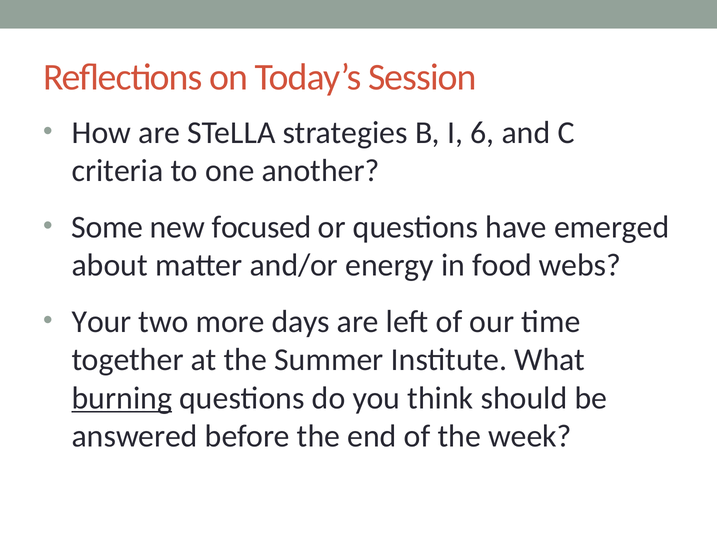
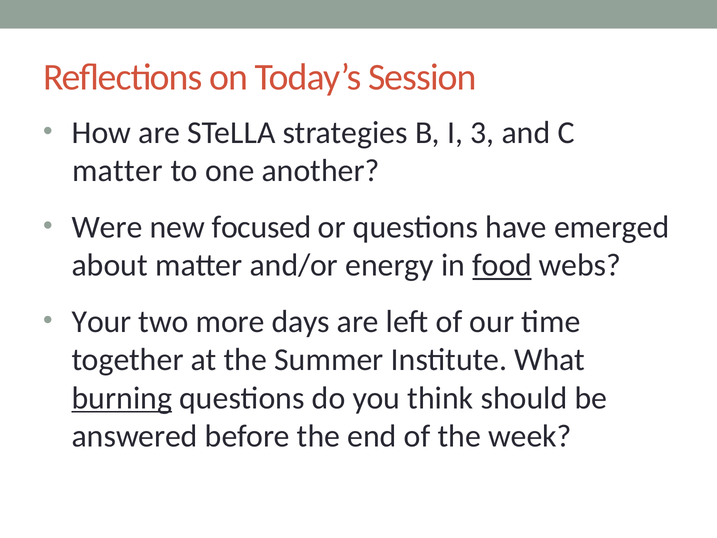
6: 6 -> 3
criteria at (118, 171): criteria -> matter
Some: Some -> Were
food underline: none -> present
